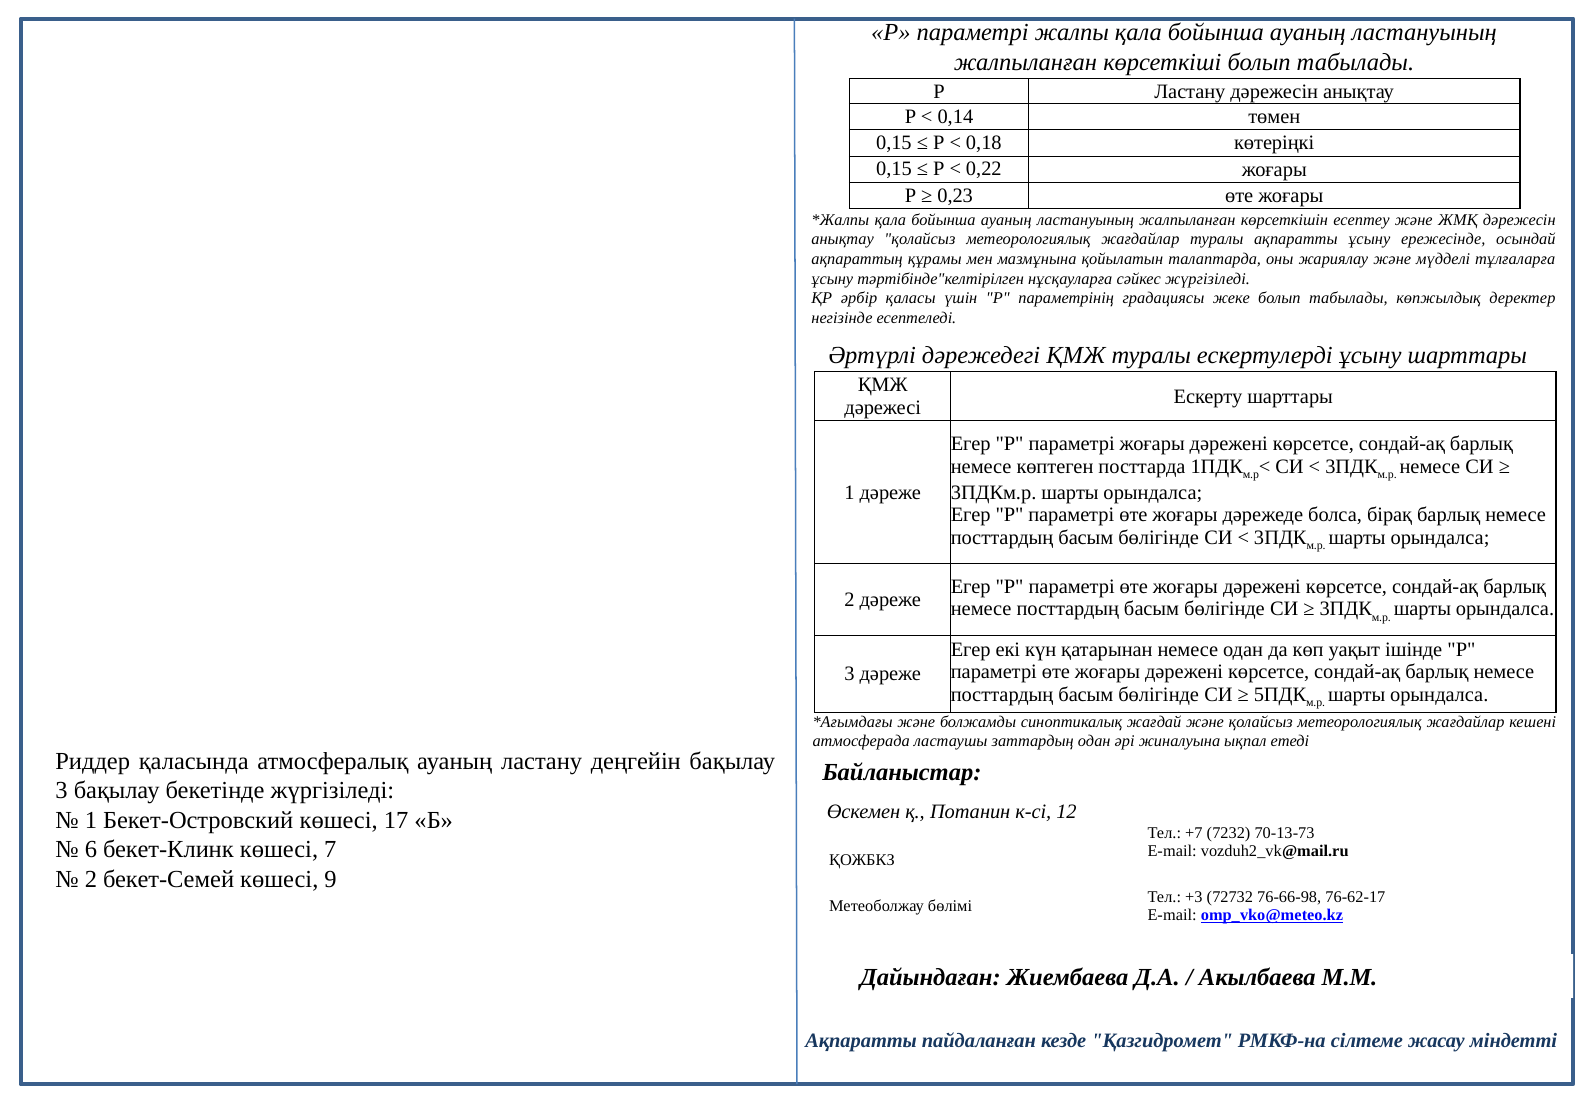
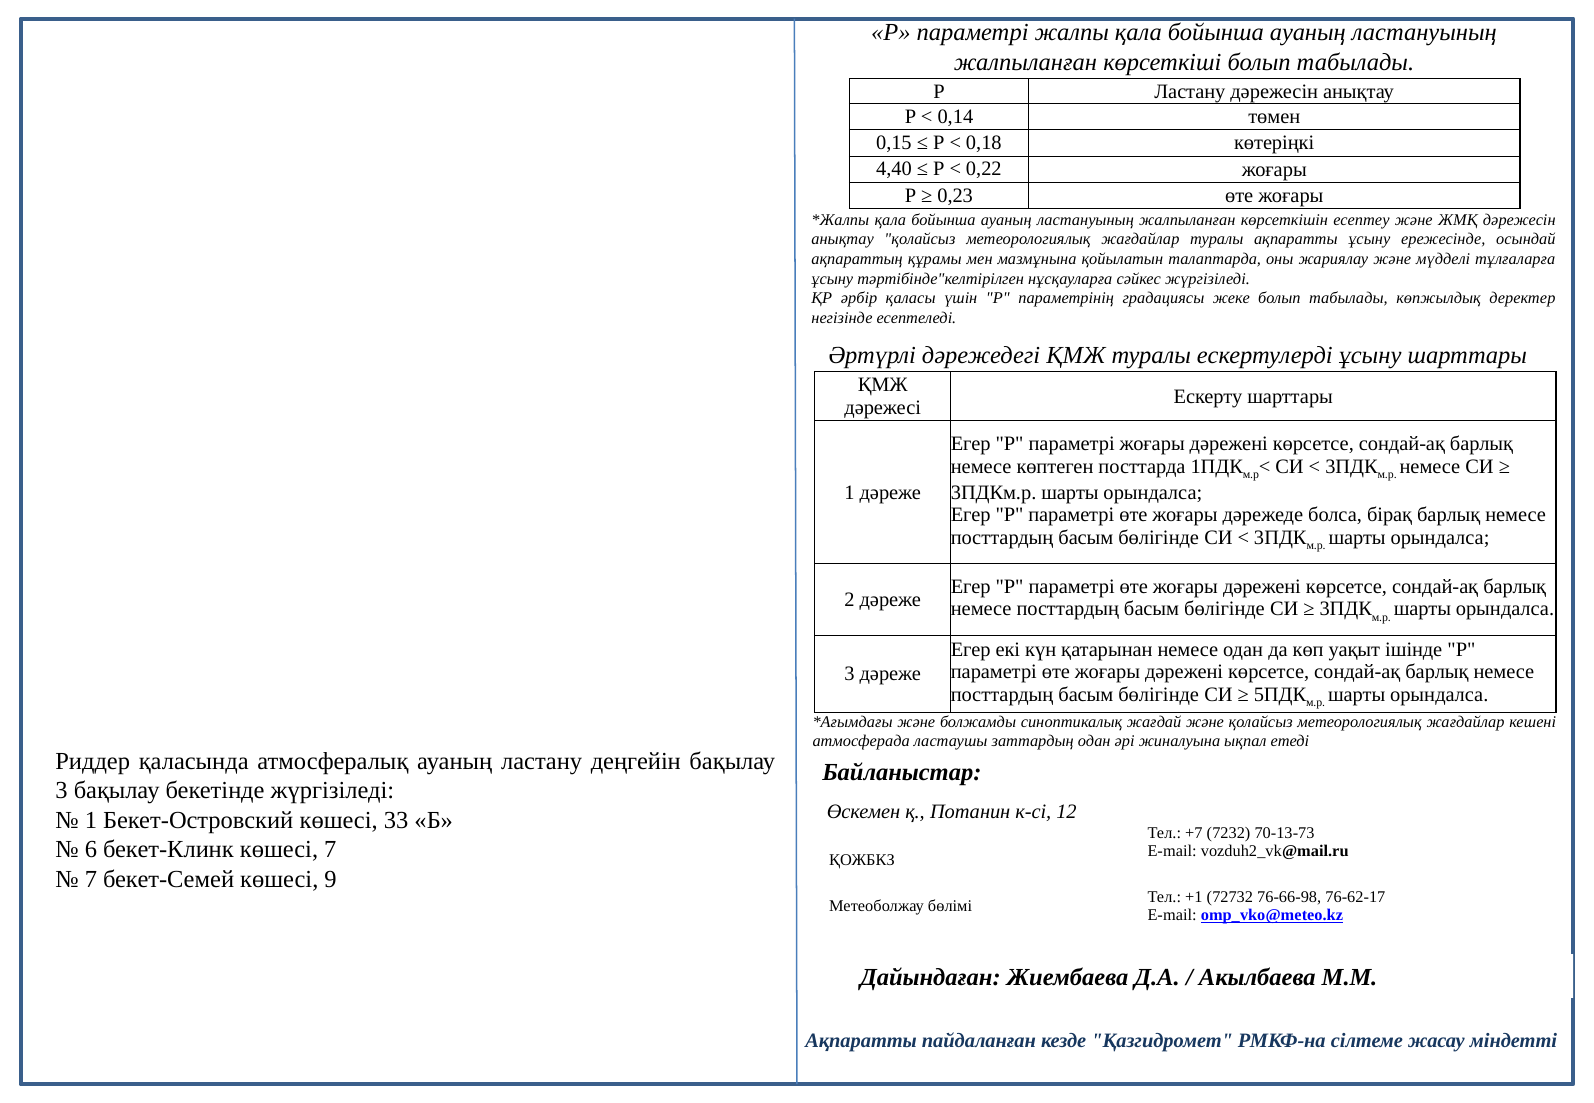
0,15 at (894, 169): 0,15 -> 4,40
17: 17 -> 33
2 at (91, 879): 2 -> 7
+3: +3 -> +1
